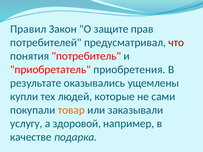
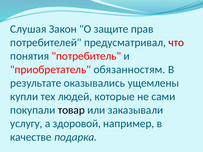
Правил: Правил -> Слушая
приобретения: приобретения -> обязанностям
товар colour: orange -> black
